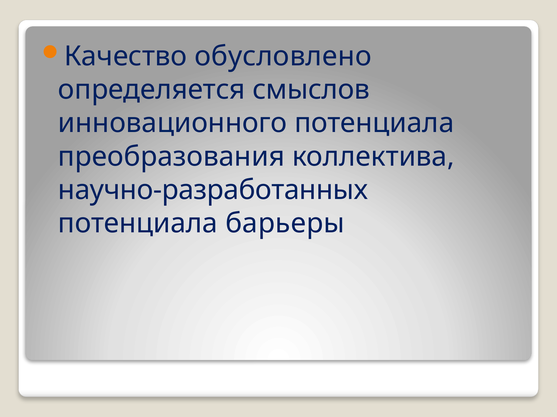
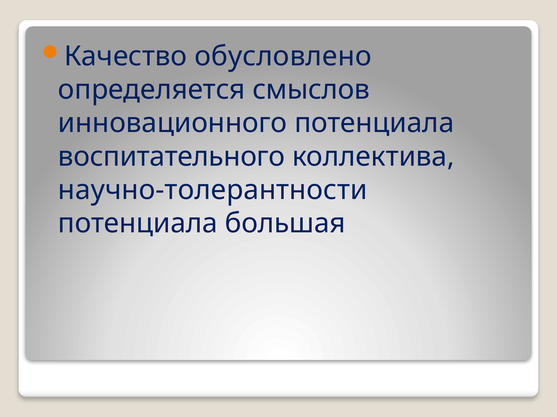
преобразования: преобразования -> воспитательного
научно-разработанных: научно-разработанных -> научно-толерантности
барьеры: барьеры -> большая
